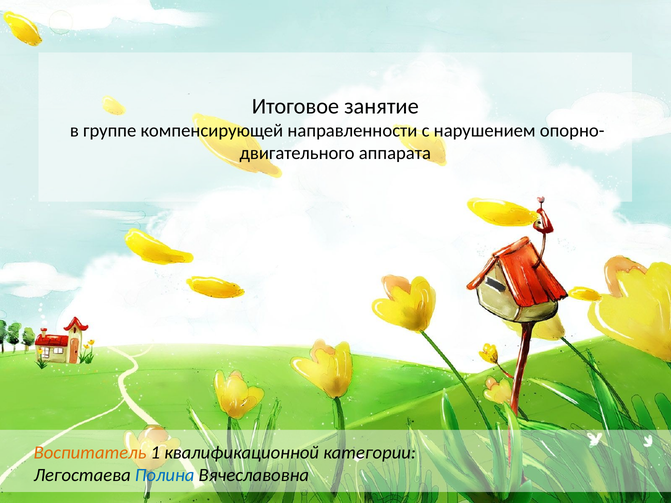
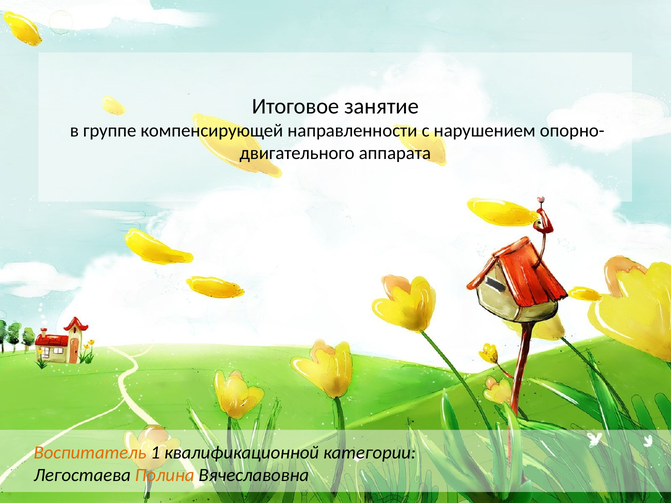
Полина colour: blue -> orange
